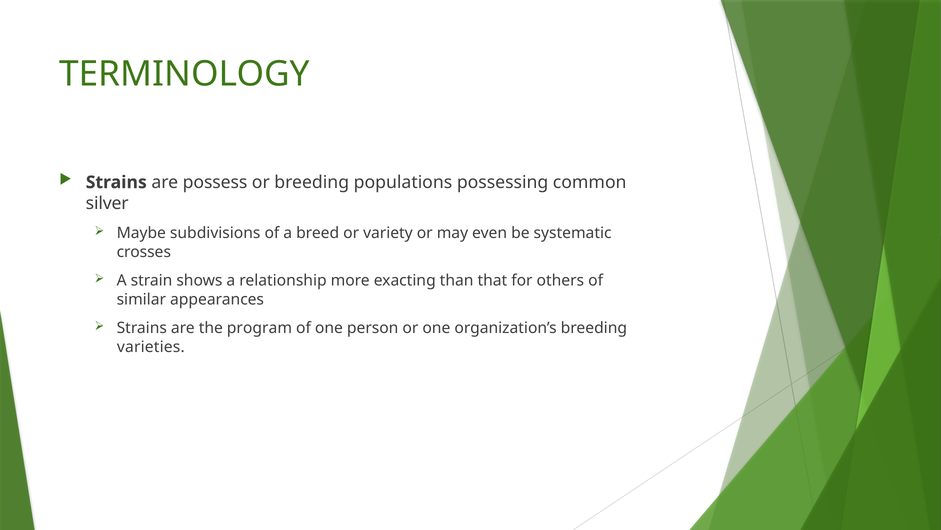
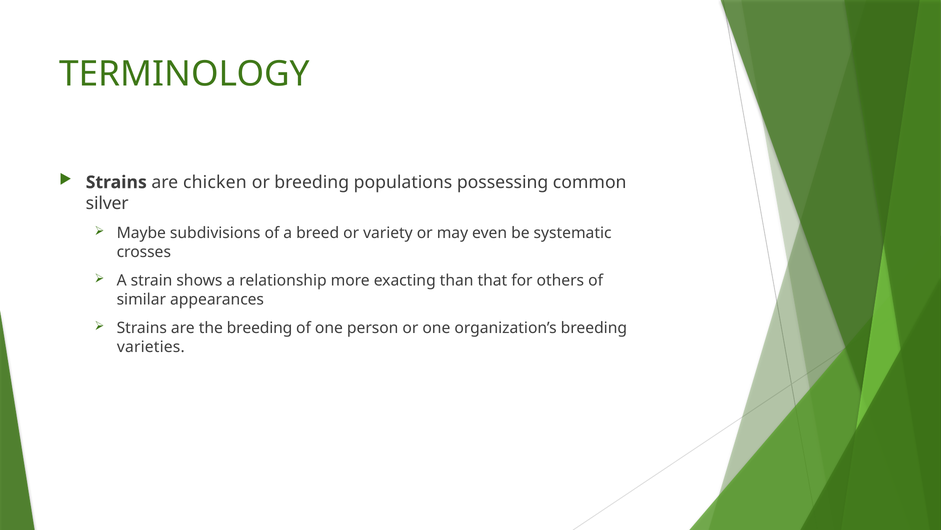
possess: possess -> chicken
the program: program -> breeding
